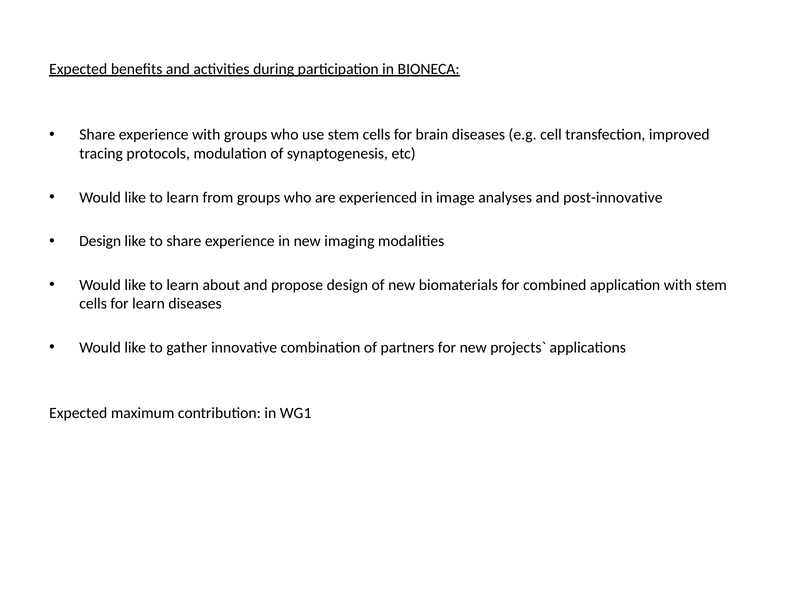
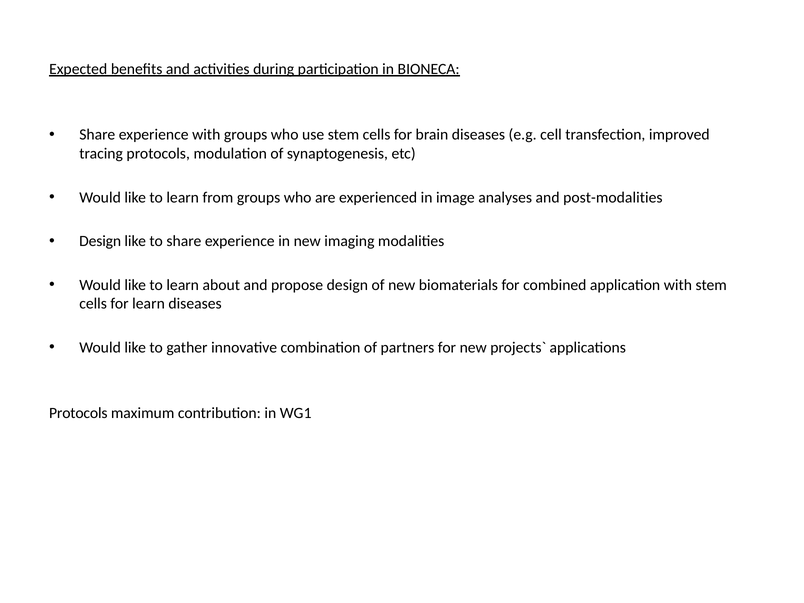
post-innovative: post-innovative -> post-modalities
Expected at (78, 413): Expected -> Protocols
